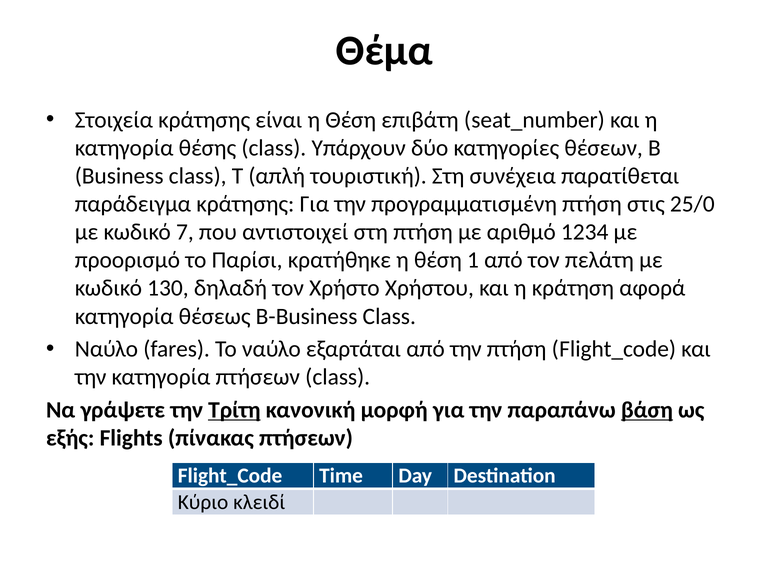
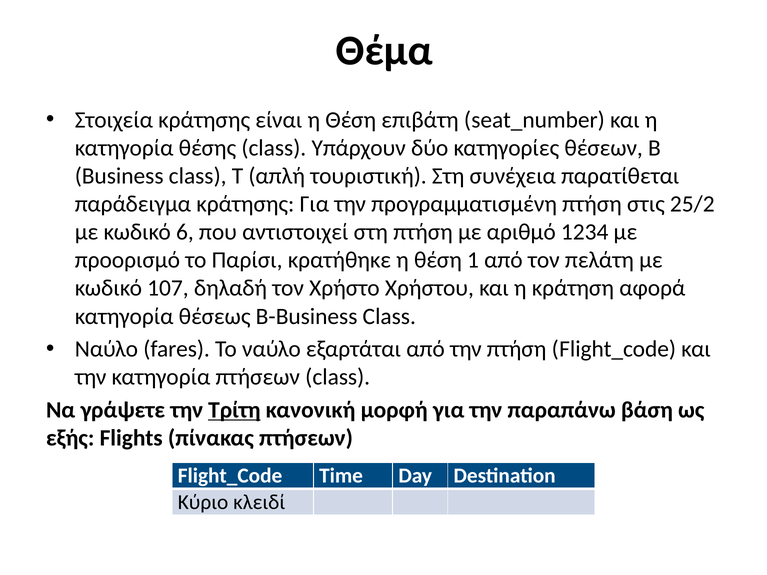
25/0: 25/0 -> 25/2
7: 7 -> 6
130: 130 -> 107
βάση underline: present -> none
